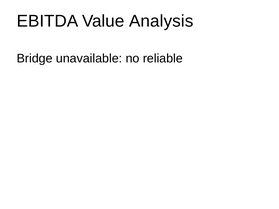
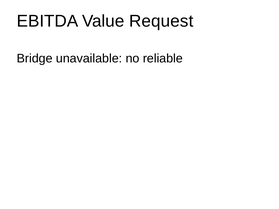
Analysis: Analysis -> Request
